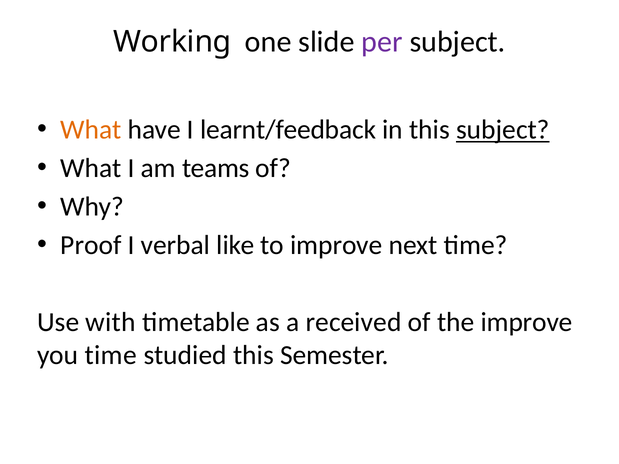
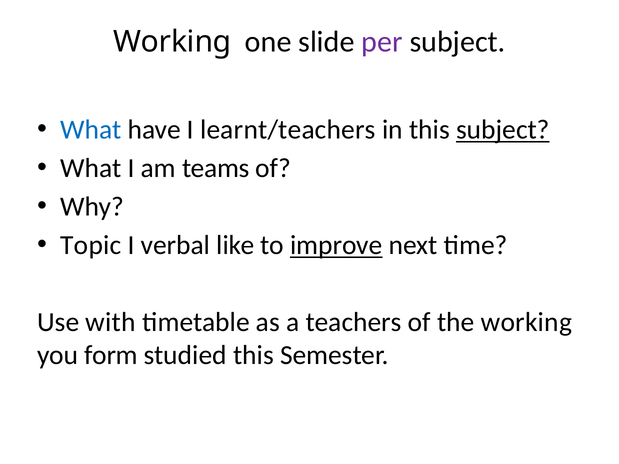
What at (91, 130) colour: orange -> blue
learnt/feedback: learnt/feedback -> learnt/teachers
Proof: Proof -> Topic
improve at (336, 245) underline: none -> present
received: received -> teachers
the improve: improve -> working
you time: time -> form
